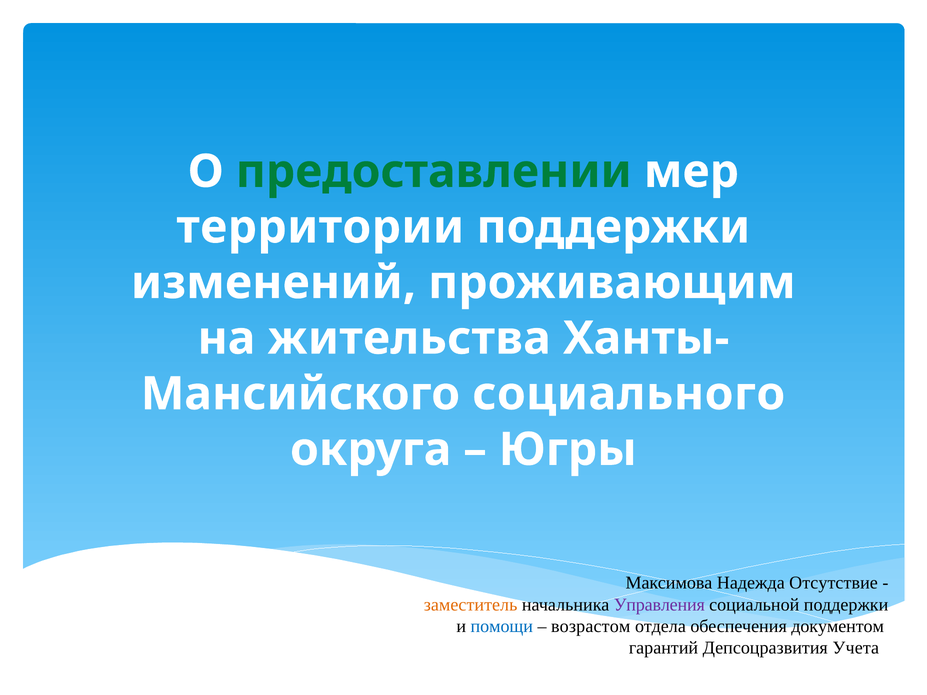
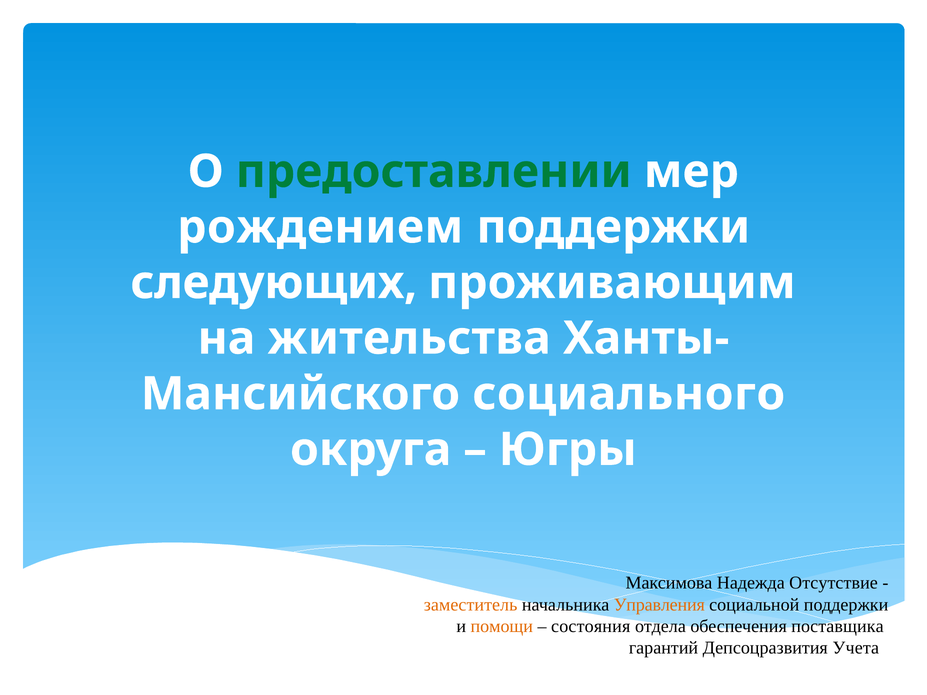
территории: территории -> рождением
изменений: изменений -> следующих
Управления colour: purple -> orange
помощи colour: blue -> orange
возрастом: возрастом -> состояния
документом: документом -> поставщика
